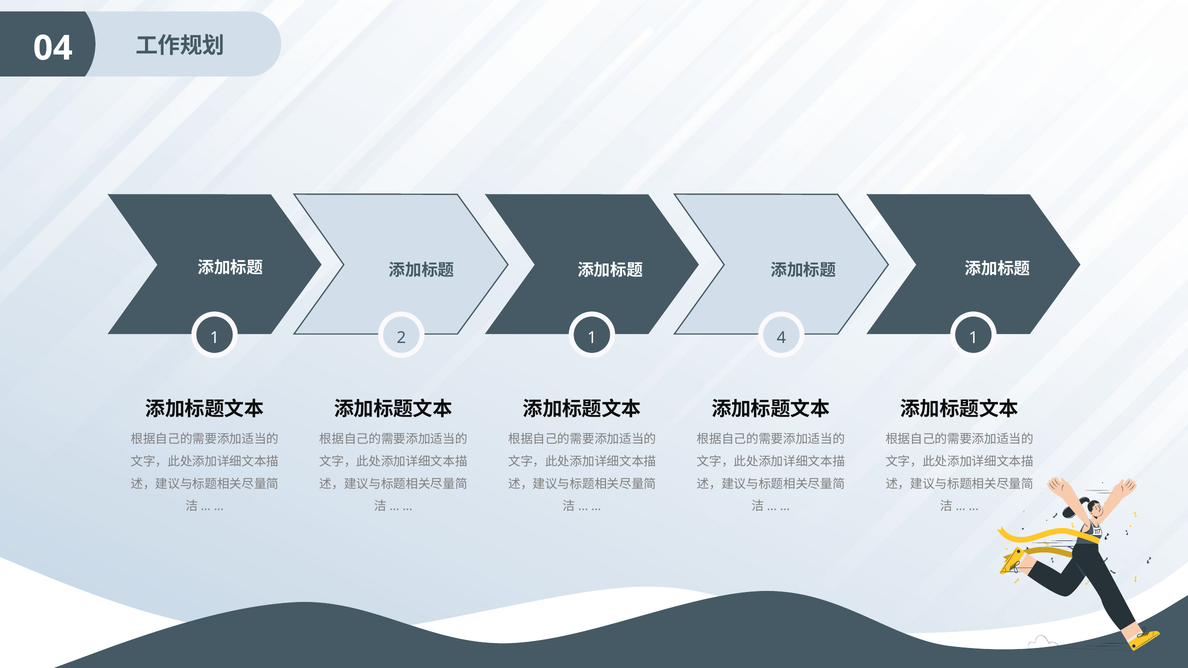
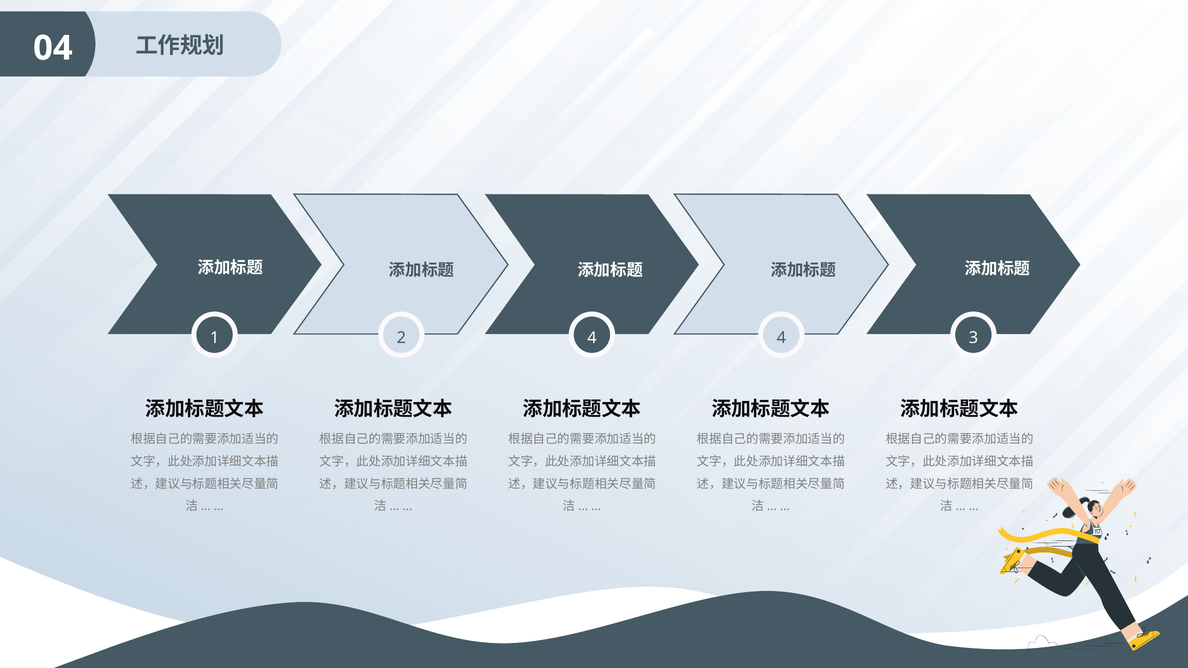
2 1: 1 -> 4
4 1: 1 -> 3
